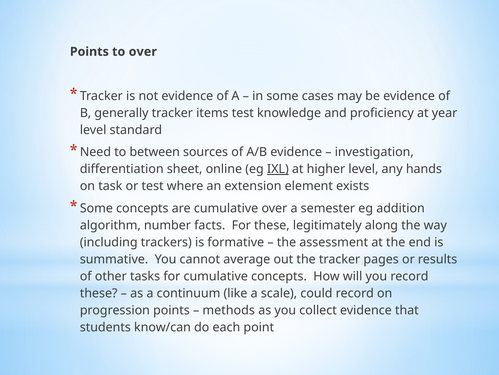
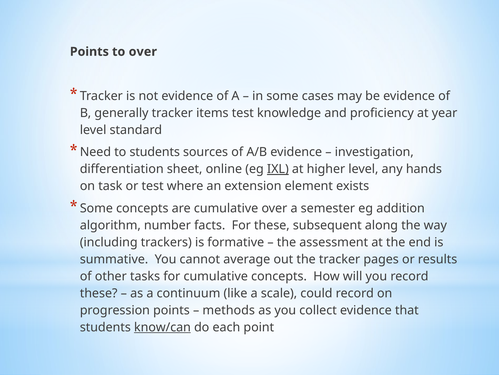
to between: between -> students
legitimately: legitimately -> subsequent
know/can underline: none -> present
